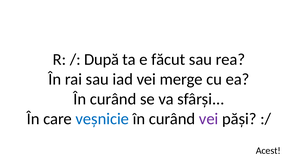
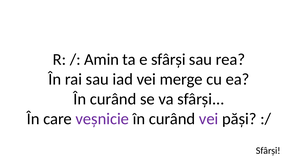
După: După -> Amin
e făcut: făcut -> sfârși
veșnicie colour: blue -> purple
Acest at (268, 151): Acest -> Sfârși
